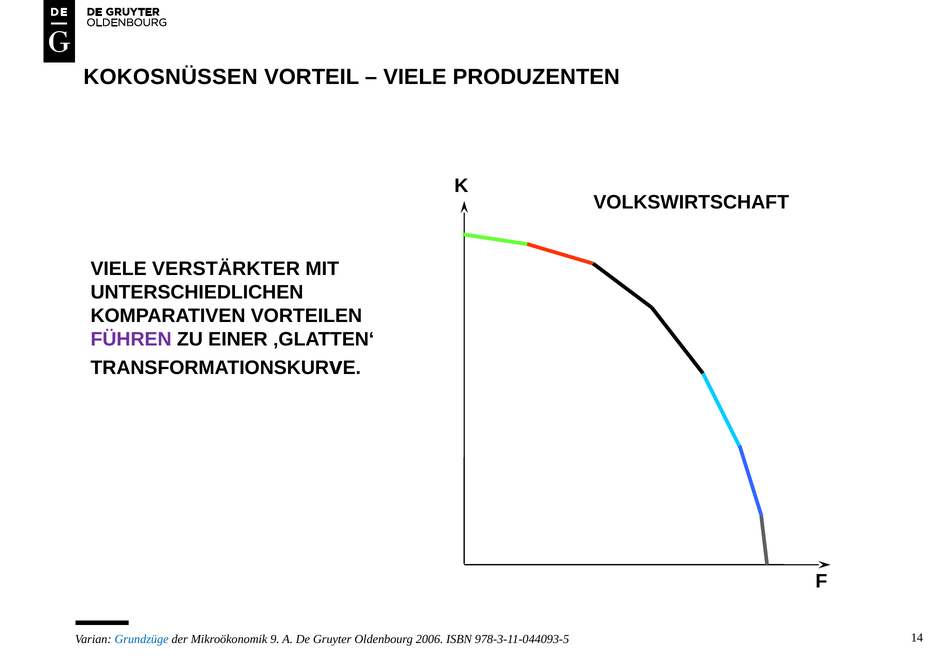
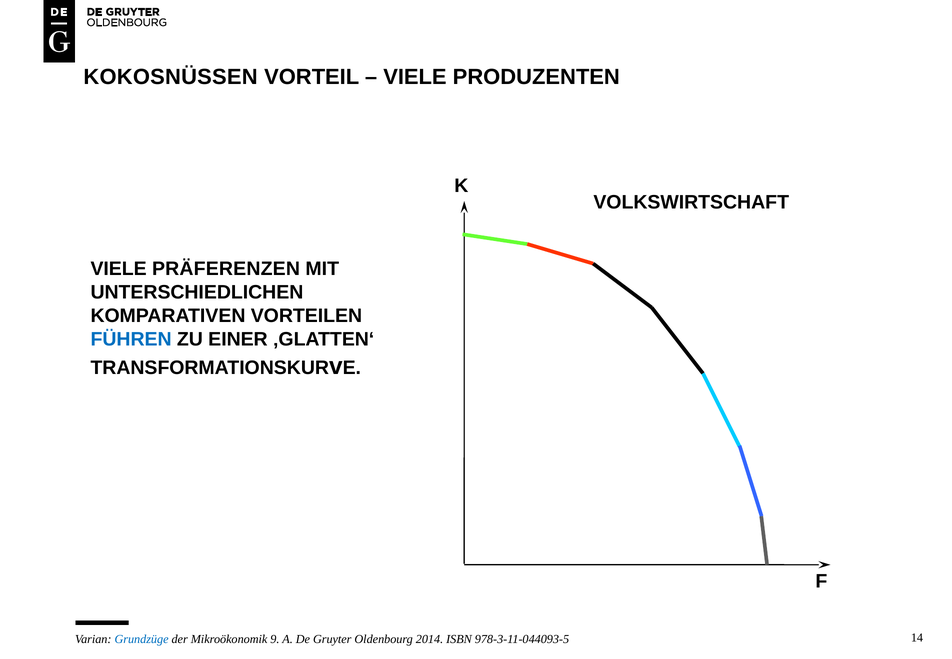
VERSTÄRKTER: VERSTÄRKTER -> PRÄFERENZEN
FÜHREN colour: purple -> blue
2006: 2006 -> 2014
